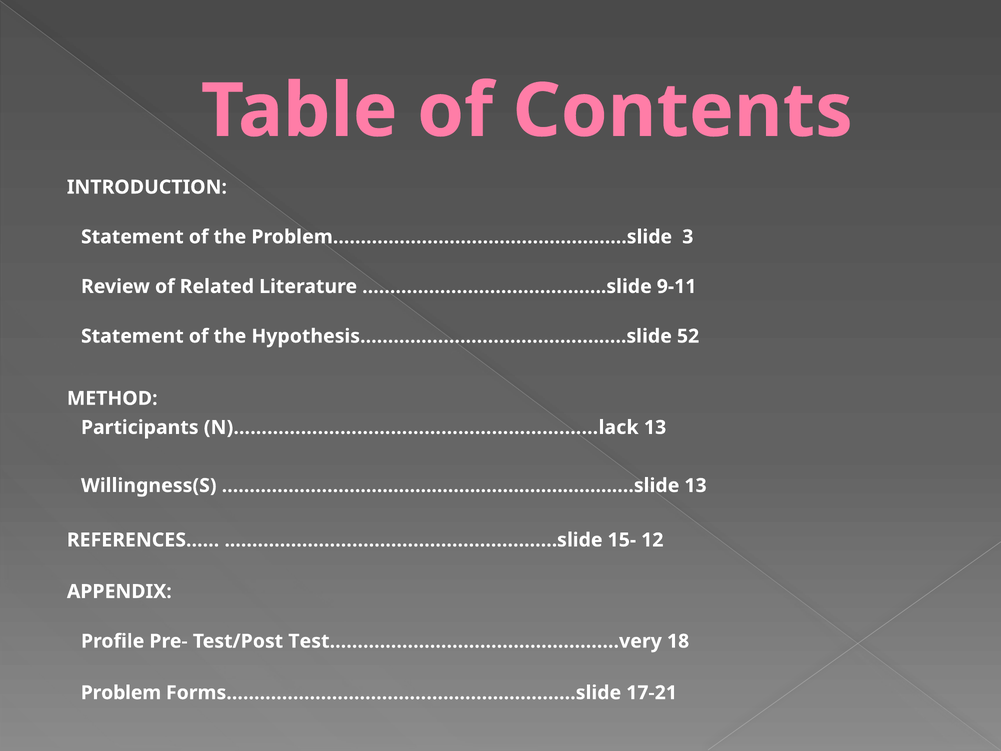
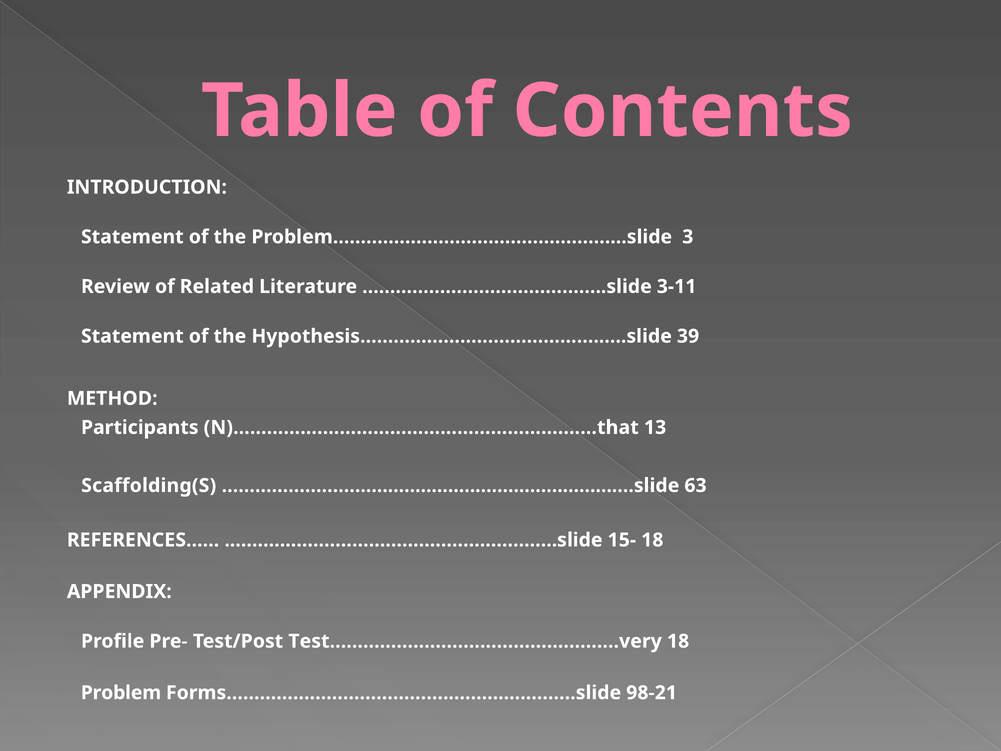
9-11: 9-11 -> 3-11
52: 52 -> 39
N)…………….…………………………………….……lack: N)…………….…………………………………….……lack -> N)…………….…………………………………….……that
Willingness(S: Willingness(S -> Scaffolding(S
……………………................................................…slide 13: 13 -> 63
15- 12: 12 -> 18
17-21: 17-21 -> 98-21
